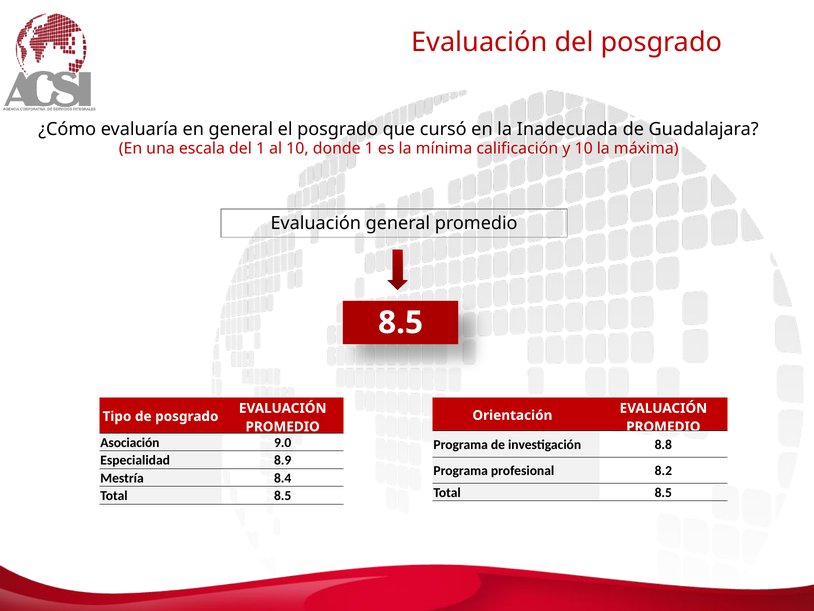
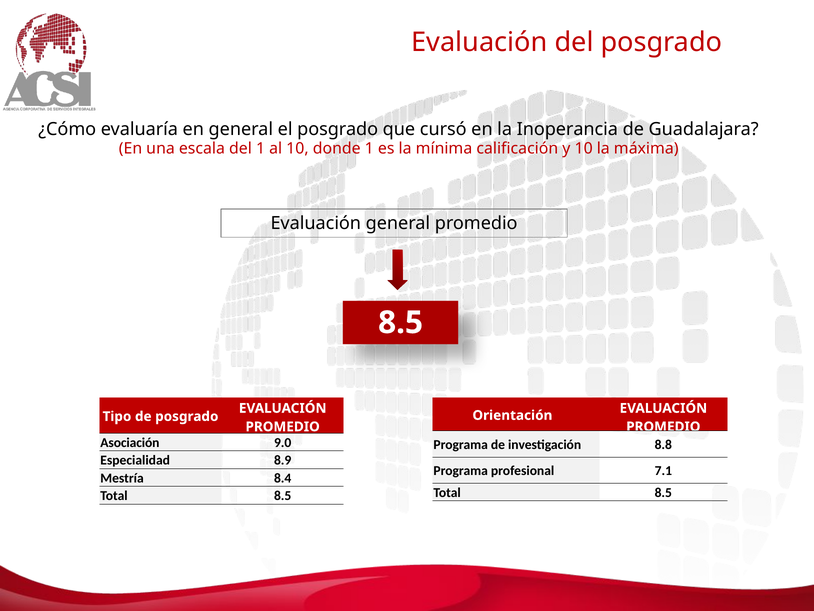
Inadecuada: Inadecuada -> Inoperancia
8.2: 8.2 -> 7.1
